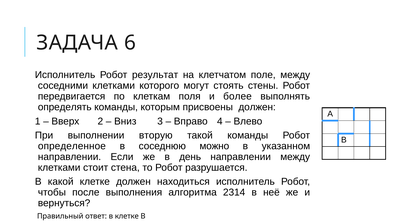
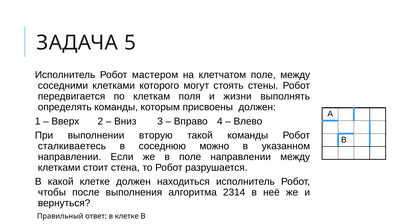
6: 6 -> 5
результат: результат -> мастером
более: более -> жизни
определенное: определенное -> сталкиваетесь
в день: день -> поле
